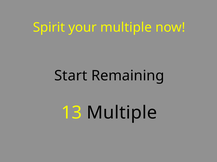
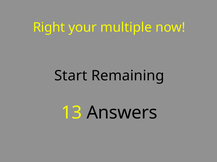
Spirit: Spirit -> Right
13 Multiple: Multiple -> Answers
